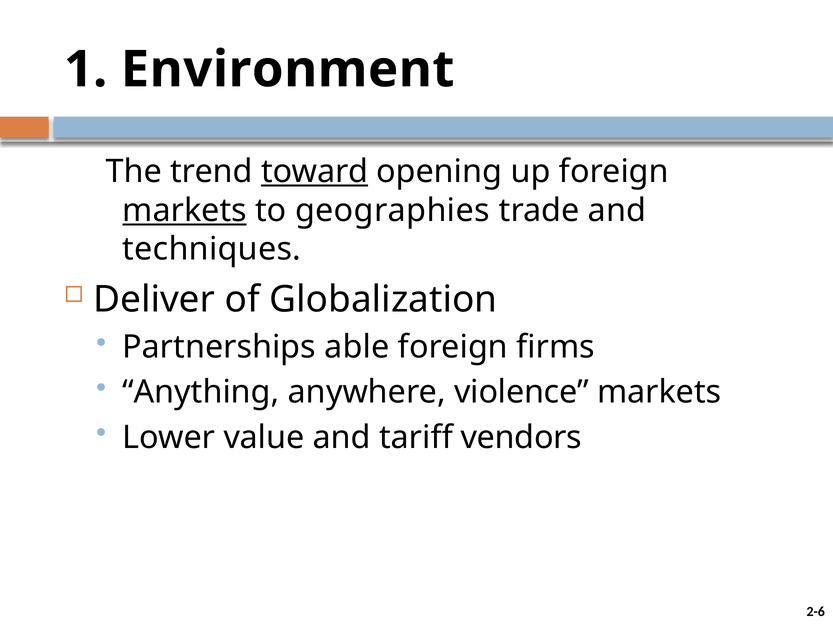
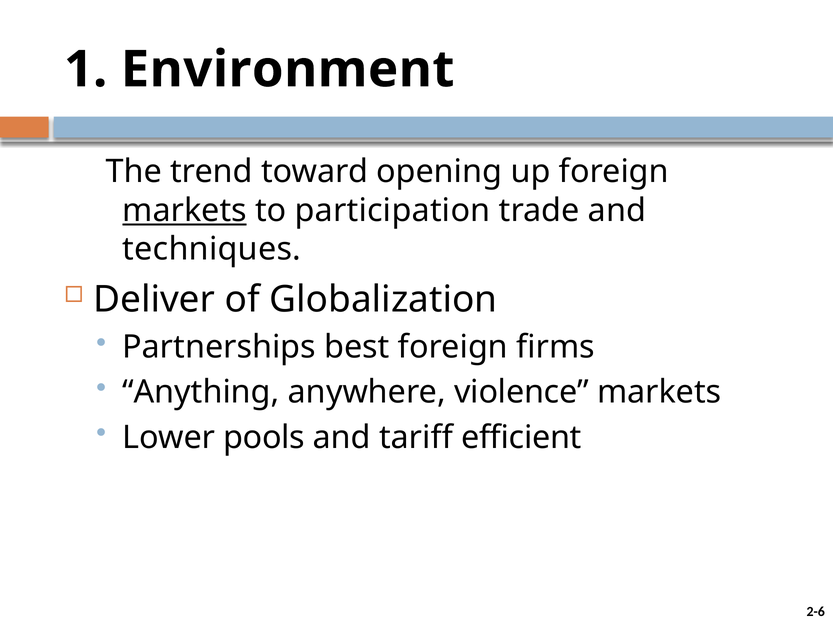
toward underline: present -> none
geographies: geographies -> participation
able: able -> best
value: value -> pools
vendors: vendors -> efficient
